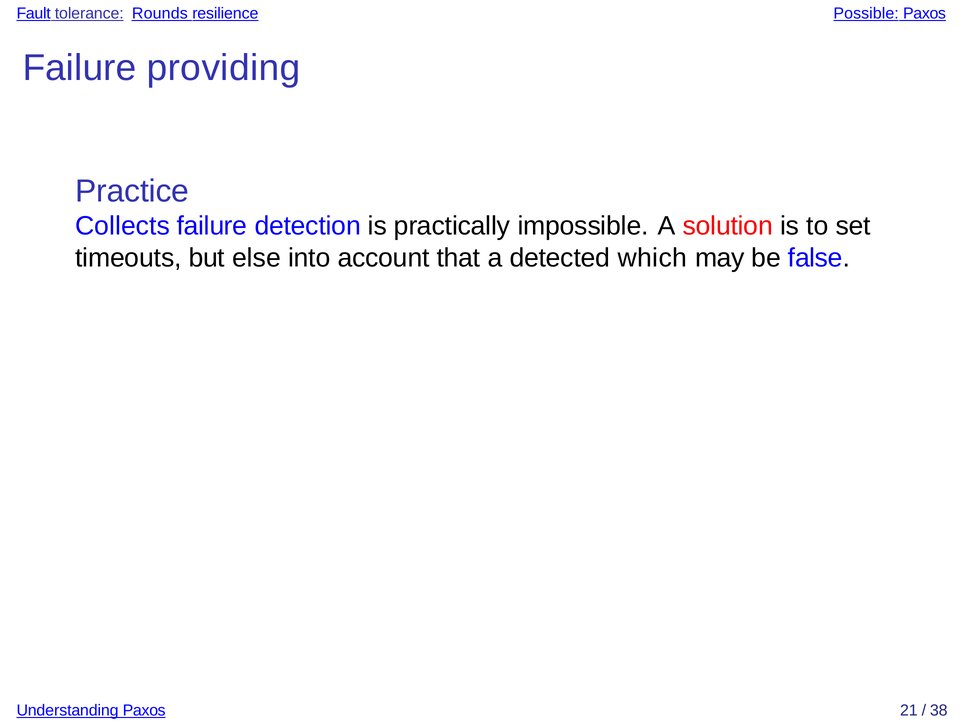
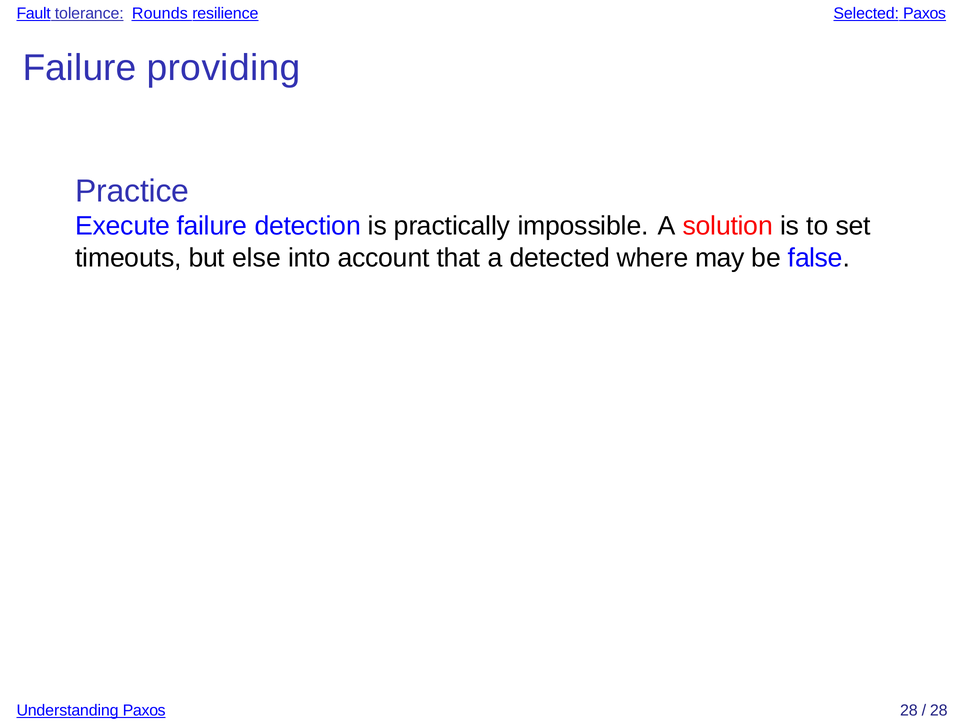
Possible: Possible -> Selected
Collects: Collects -> Execute
which: which -> where
Paxos 21: 21 -> 28
38 at (939, 711): 38 -> 28
